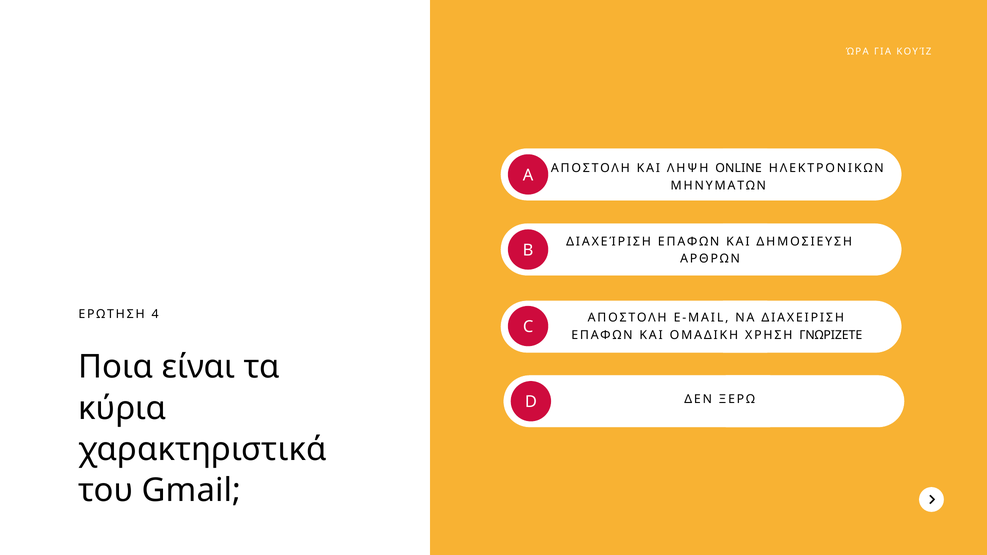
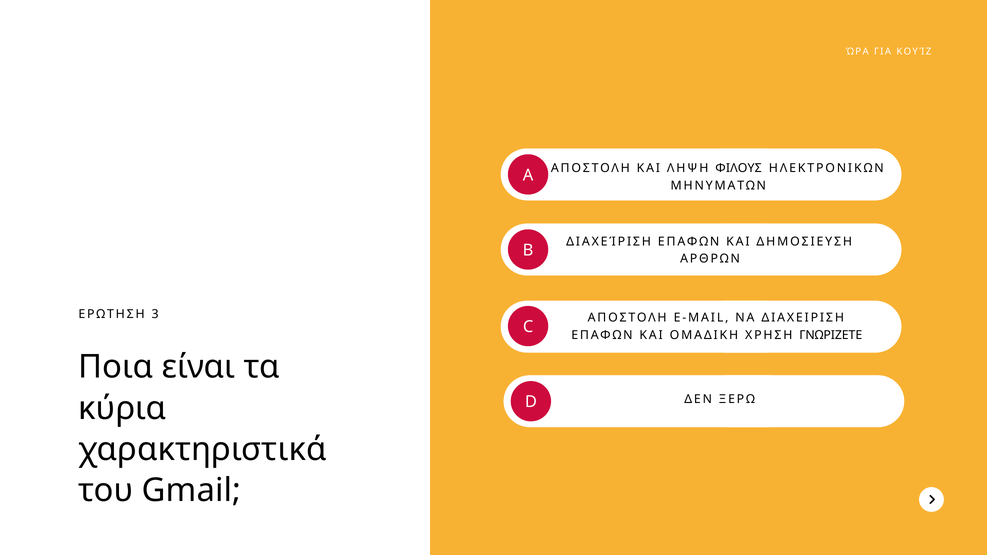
ONLINE: ONLINE -> ΦΙΛΟΥΣ
4: 4 -> 3
